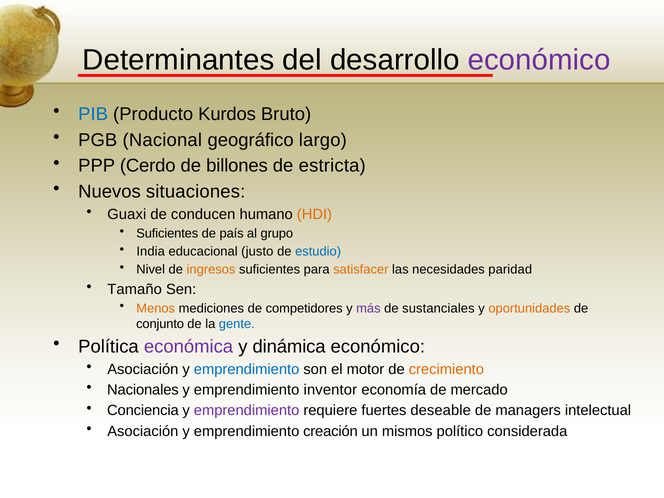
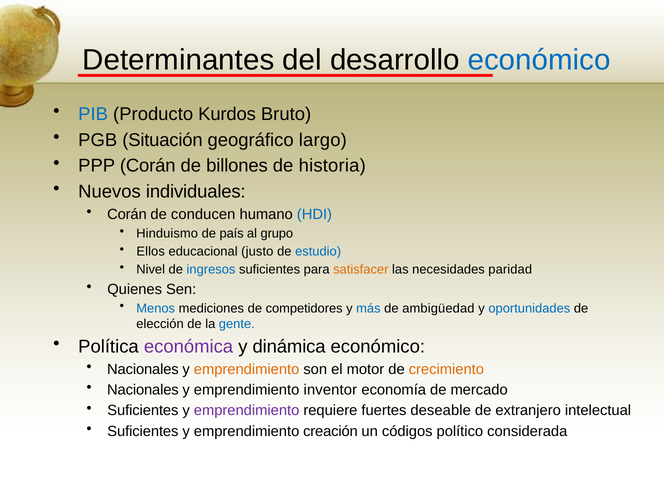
económico at (539, 60) colour: purple -> blue
Nacional: Nacional -> Situación
PPP Cerdo: Cerdo -> Corán
estricta: estricta -> historia
situaciones: situaciones -> individuales
Guaxi at (127, 214): Guaxi -> Corán
HDI colour: orange -> blue
Suficientes at (167, 233): Suficientes -> Hinduismo
India: India -> Ellos
ingresos colour: orange -> blue
Tamaño: Tamaño -> Quienes
Menos colour: orange -> blue
más colour: purple -> blue
sustanciales: sustanciales -> ambigüedad
oportunidades colour: orange -> blue
conjunto: conjunto -> elección
Asociación at (143, 369): Asociación -> Nacionales
emprendimiento at (247, 369) colour: blue -> orange
Conciencia at (143, 411): Conciencia -> Suficientes
managers: managers -> extranjero
Asociación at (143, 431): Asociación -> Suficientes
mismos: mismos -> códigos
